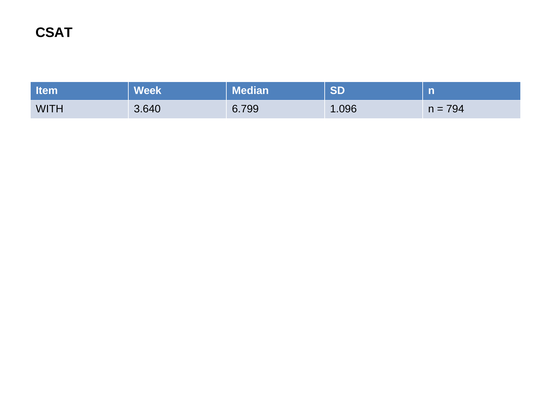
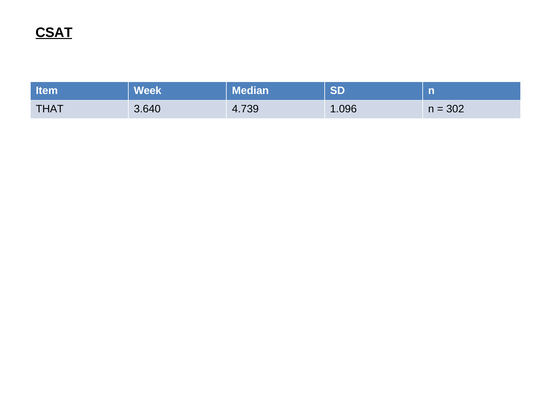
CSAT underline: none -> present
WITH: WITH -> THAT
6.799: 6.799 -> 4.739
794: 794 -> 302
